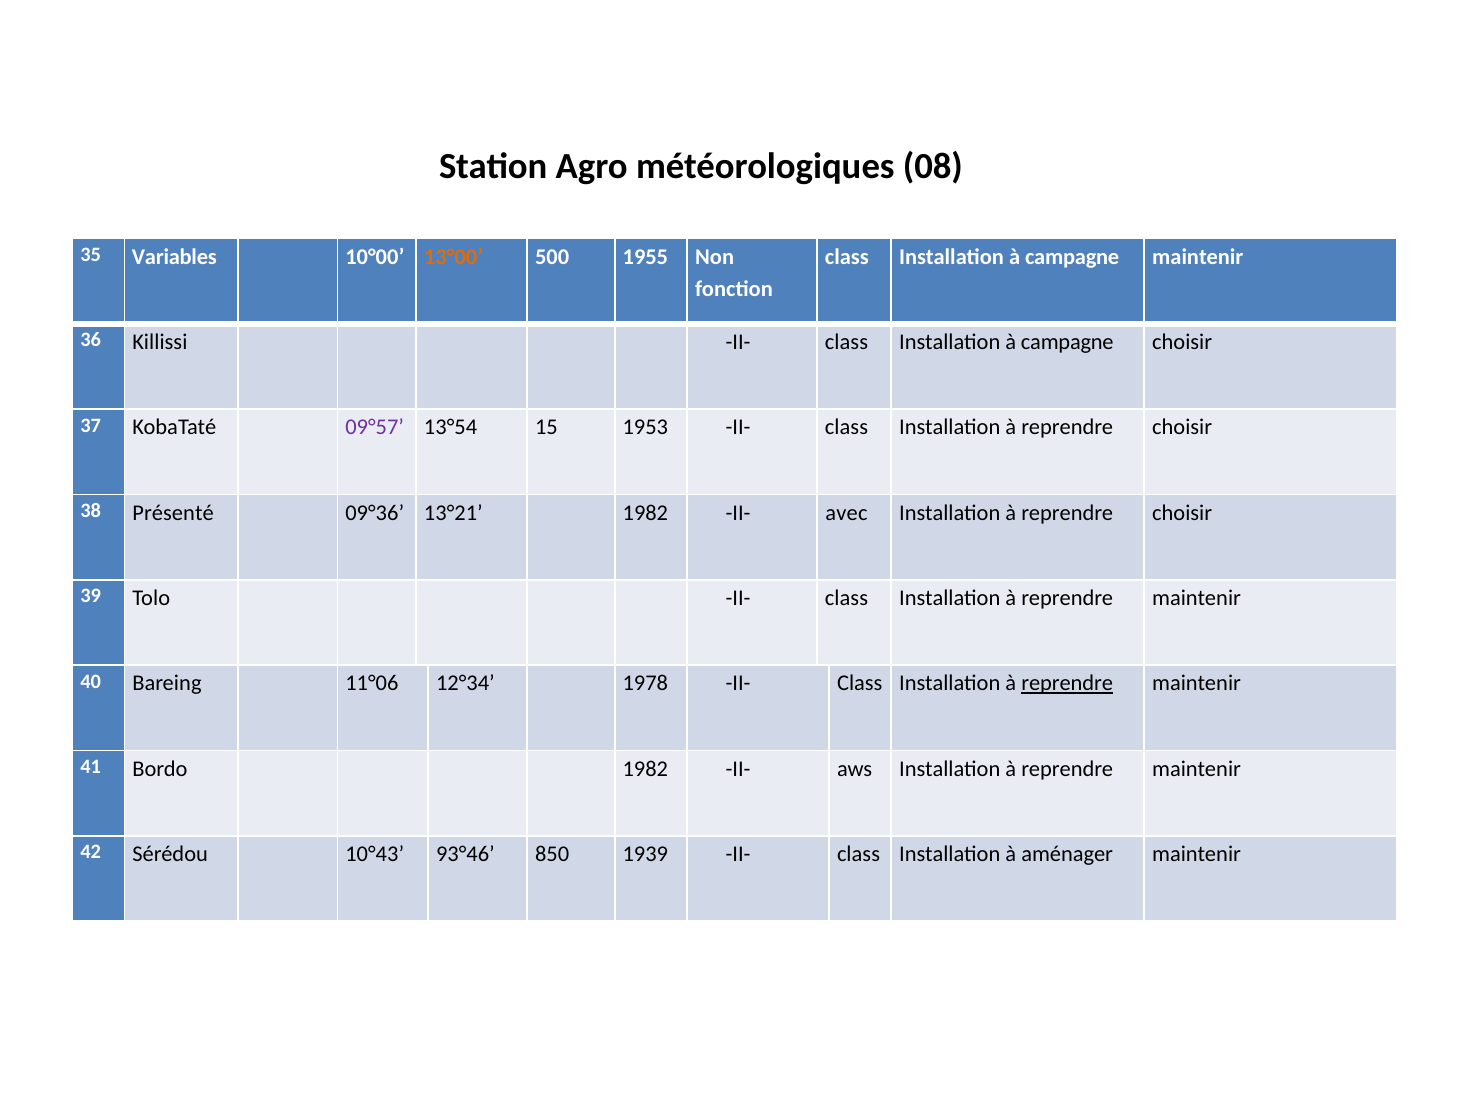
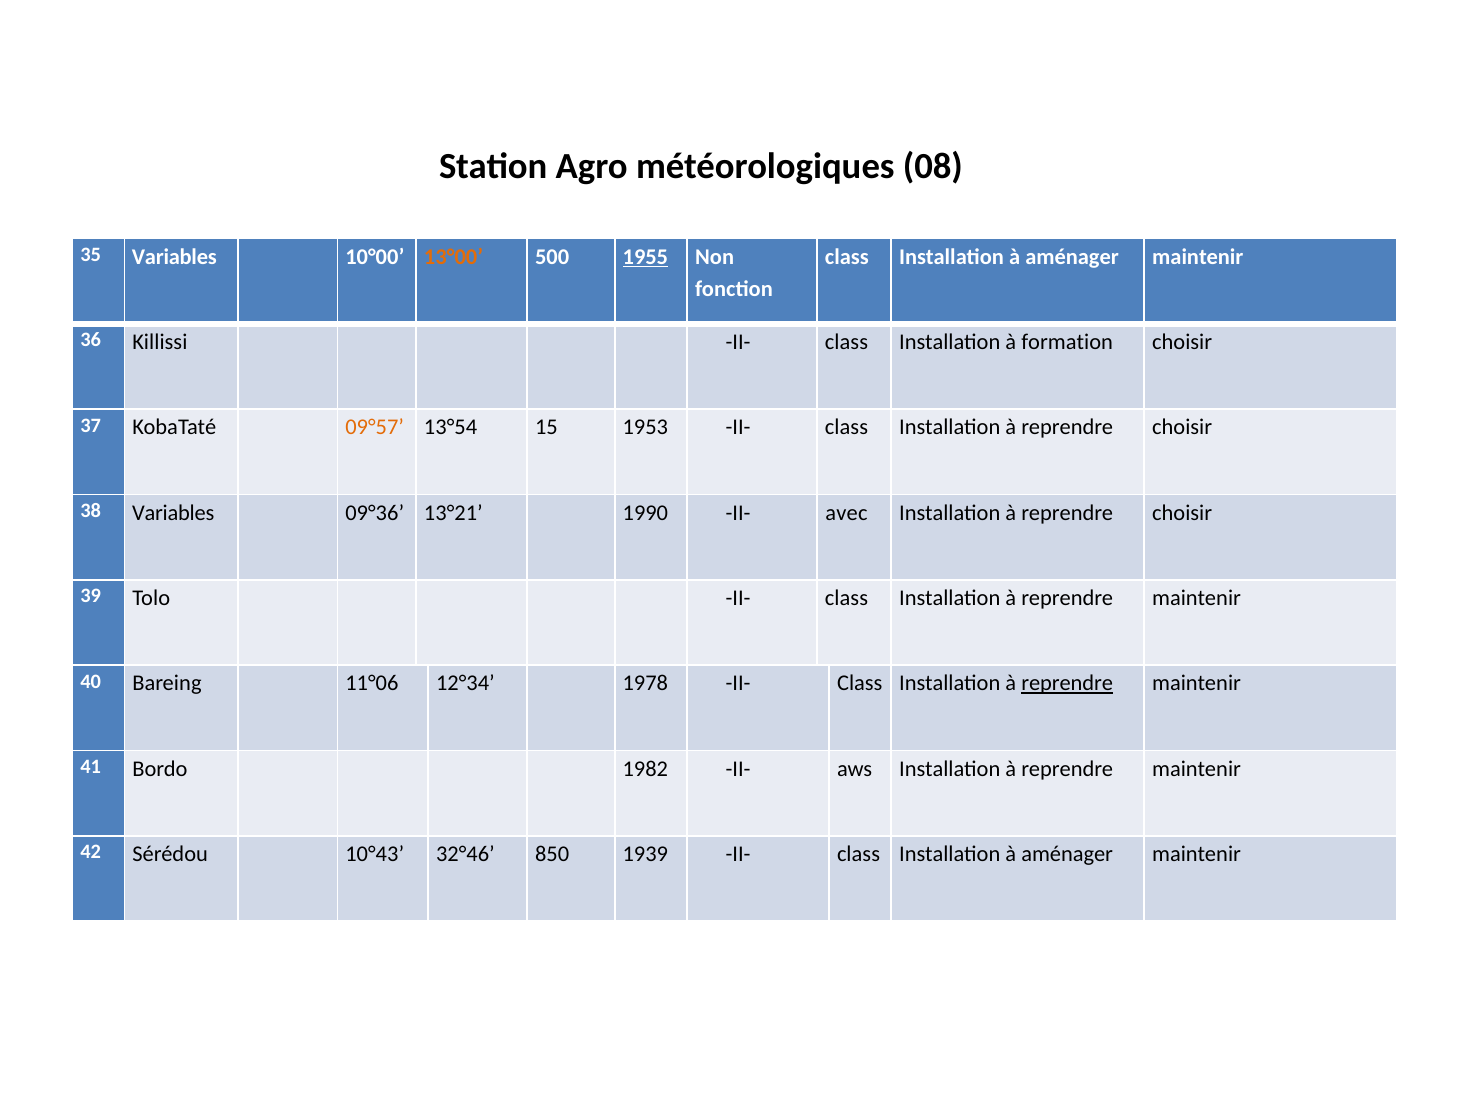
1955 underline: none -> present
campagne at (1072, 257): campagne -> aménager
campagne at (1067, 342): campagne -> formation
09°57 colour: purple -> orange
38 Présenté: Présenté -> Variables
13°21 1982: 1982 -> 1990
93°46: 93°46 -> 32°46
